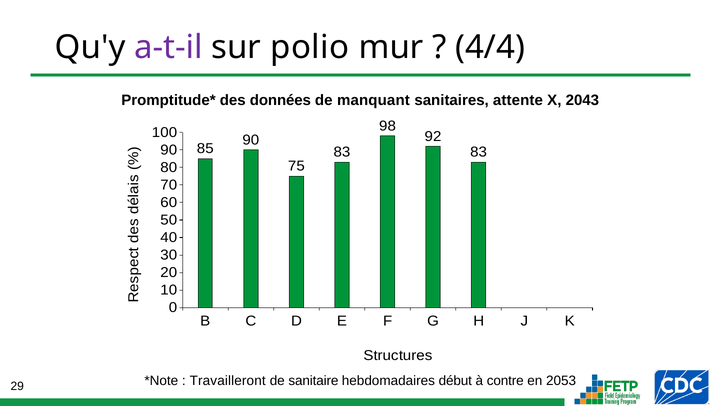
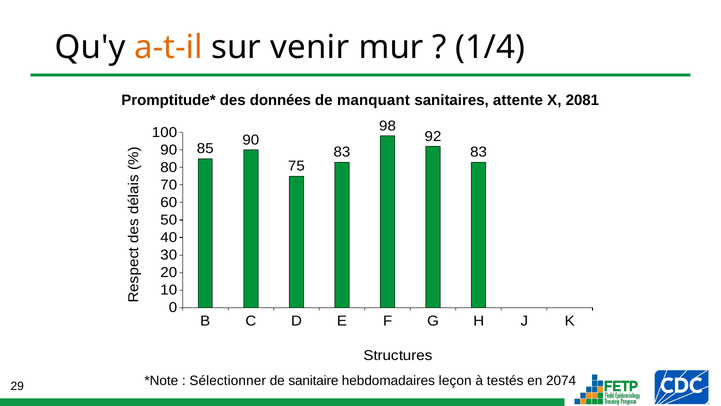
a-t-il colour: purple -> orange
polio: polio -> venir
4/4: 4/4 -> 1/4
2043: 2043 -> 2081
Travailleront: Travailleront -> Sélectionner
début: début -> leçon
contre: contre -> testés
2053: 2053 -> 2074
